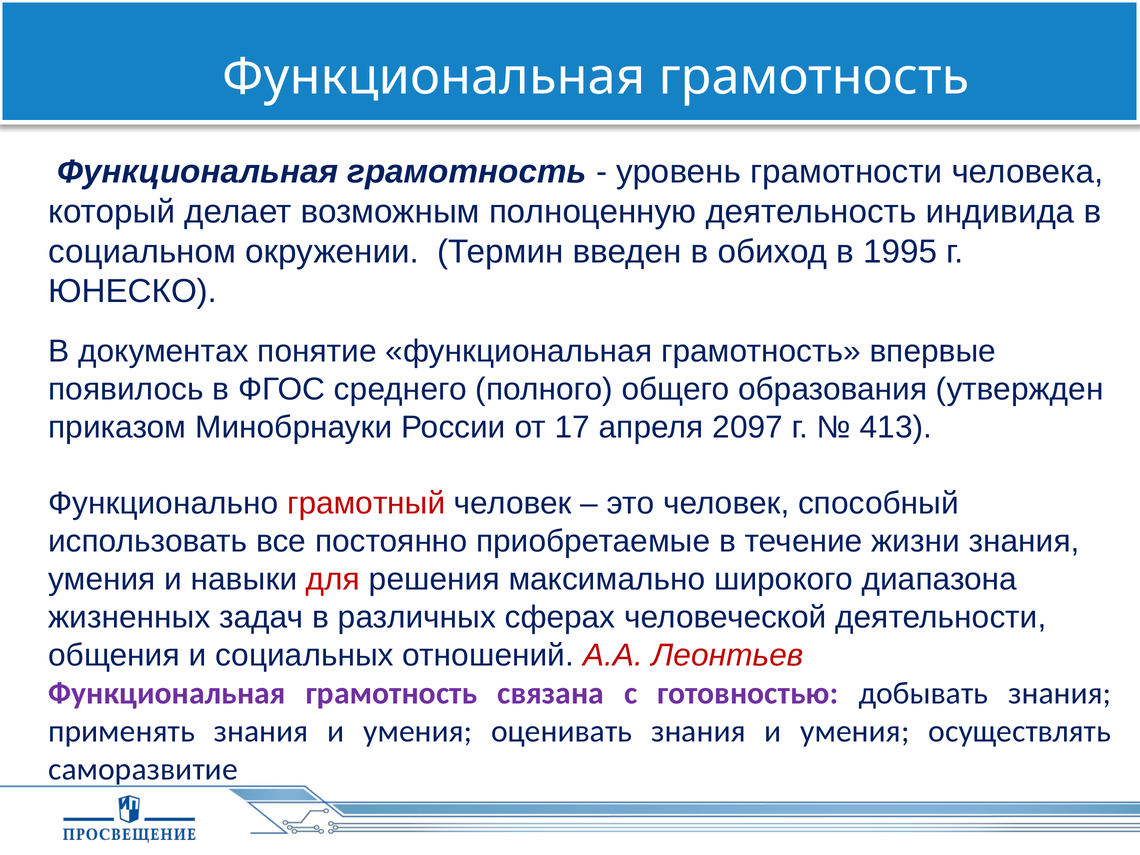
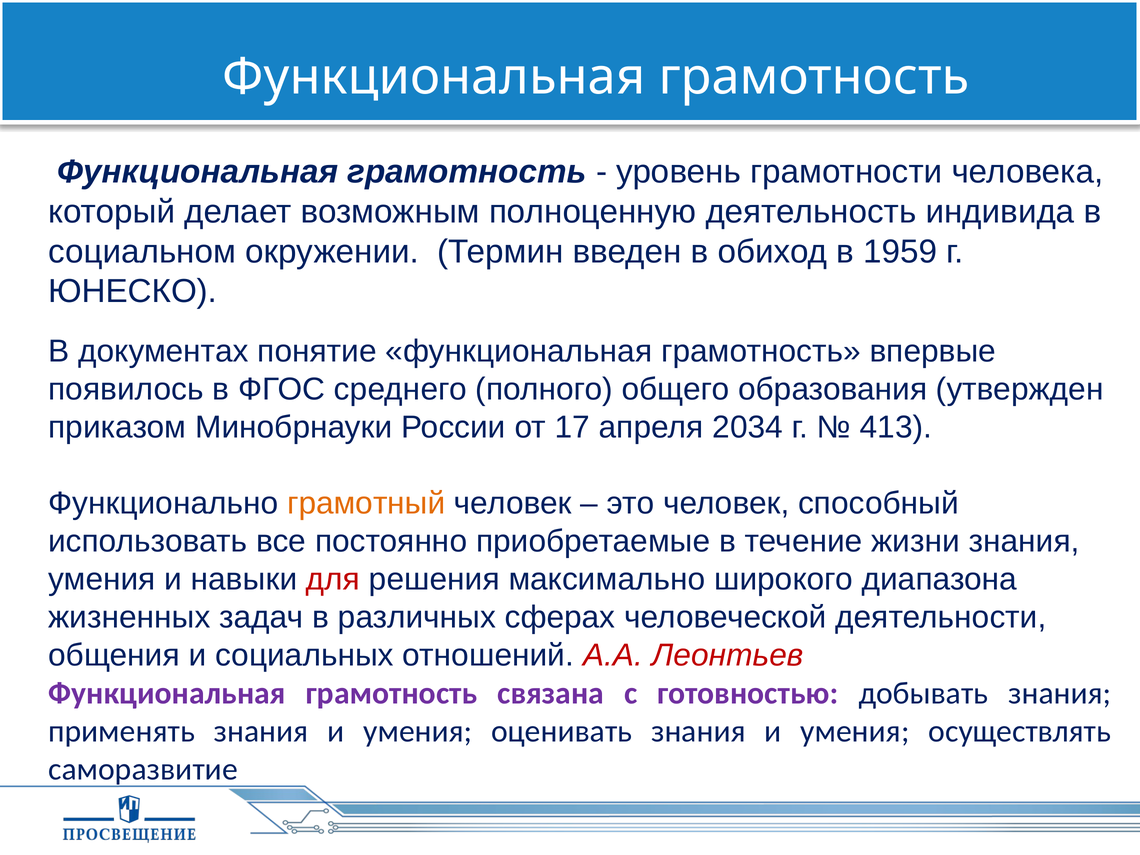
1995: 1995 -> 1959
2097: 2097 -> 2034
грамотный colour: red -> orange
